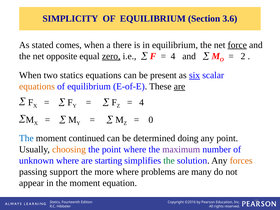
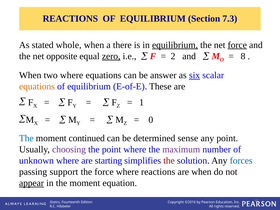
SIMPLICITY at (70, 19): SIMPLICITY -> REACTIONS
3.6: 3.6 -> 7.3
comes: comes -> whole
equilibrium at (175, 45) underline: none -> present
4 at (173, 56): 4 -> 2
2: 2 -> 8
two statics: statics -> where
present: present -> answer
are at (180, 86) underline: present -> none
4 at (142, 102): 4 -> 1
doing: doing -> sense
choosing colour: orange -> purple
the at (169, 161) colour: green -> red
forces colour: orange -> blue
the more: more -> force
where problems: problems -> reactions
are many: many -> when
appear underline: none -> present
